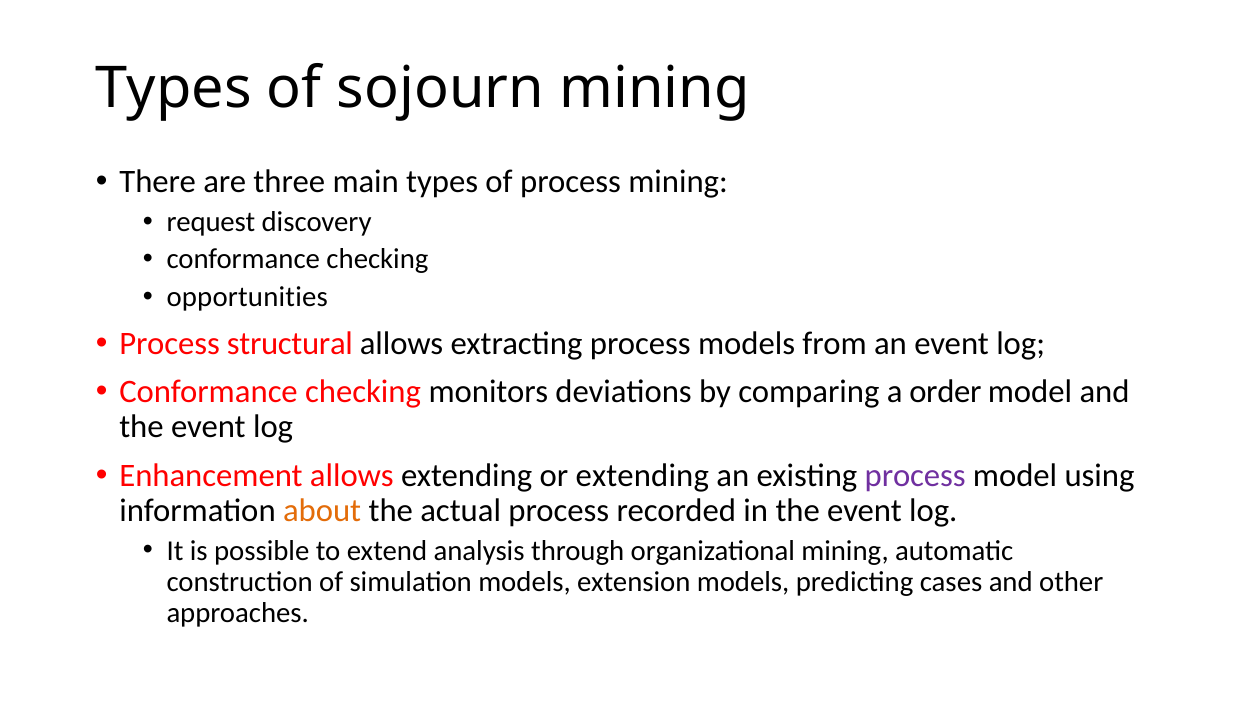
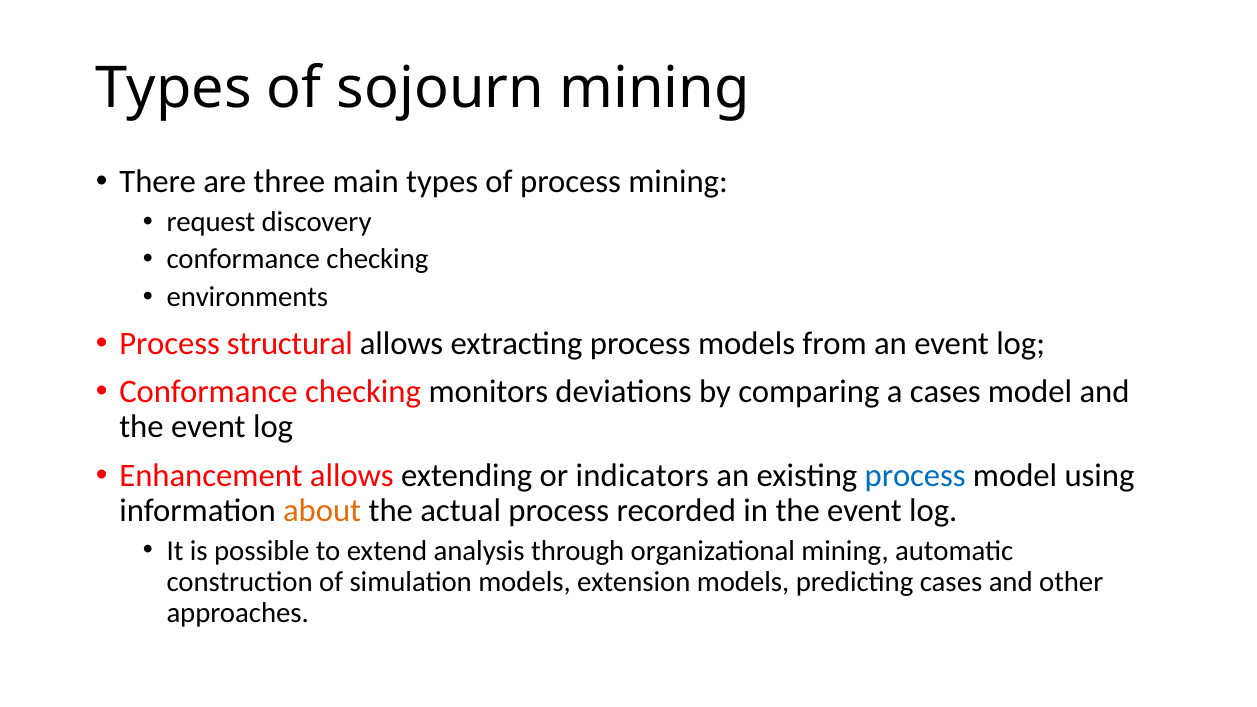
opportunities: opportunities -> environments
a order: order -> cases
or extending: extending -> indicators
process at (915, 476) colour: purple -> blue
